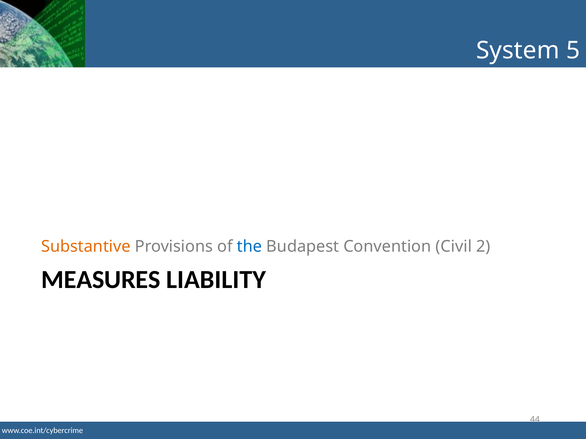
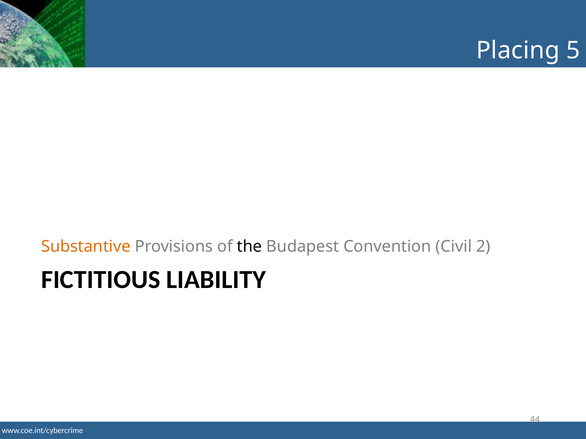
System: System -> Placing
the colour: blue -> black
MEASURES: MEASURES -> FICTITIOUS
